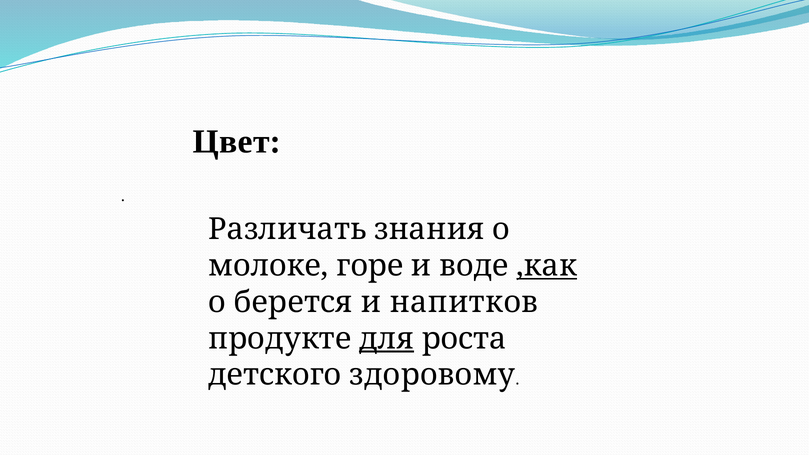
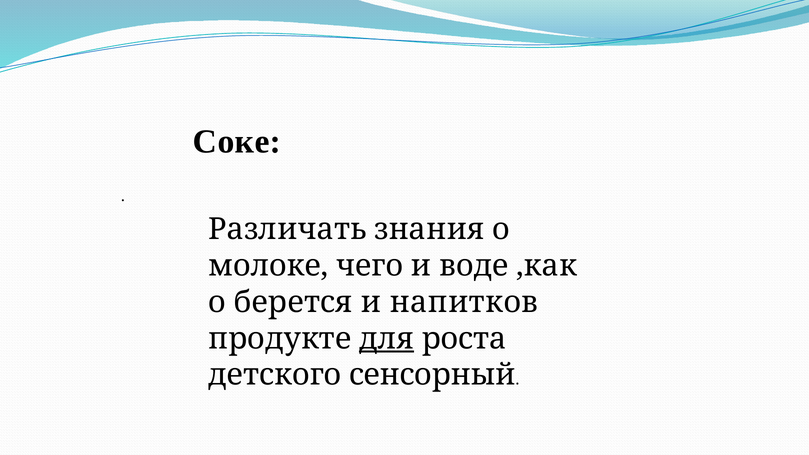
Цвет: Цвет -> Соке
горе: горе -> чего
,как underline: present -> none
здоровому: здоровому -> сенсорный
